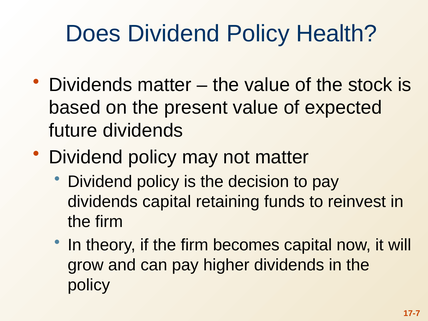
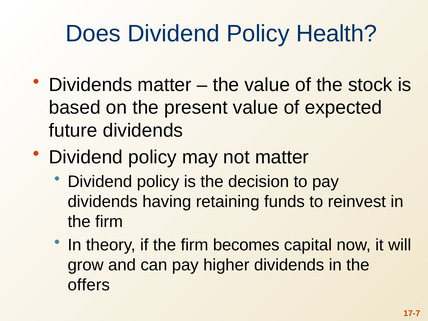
dividends capital: capital -> having
policy at (89, 285): policy -> offers
